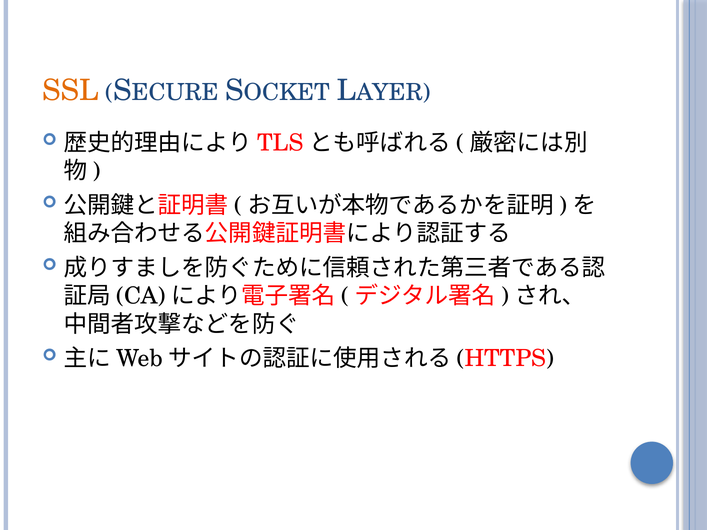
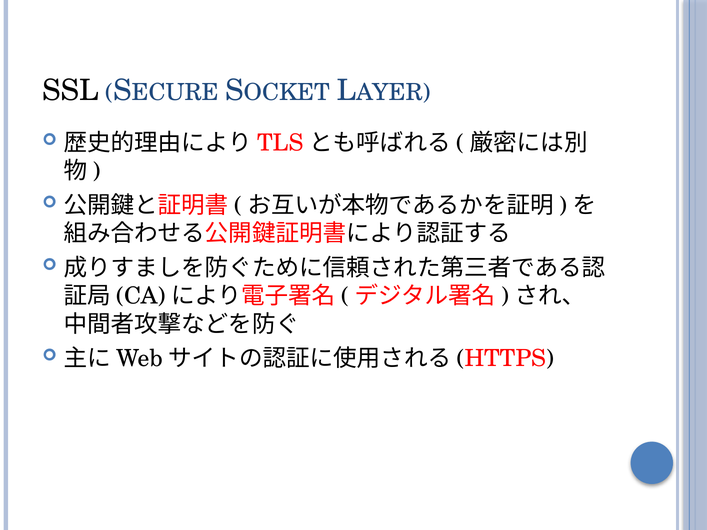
SSL colour: orange -> black
